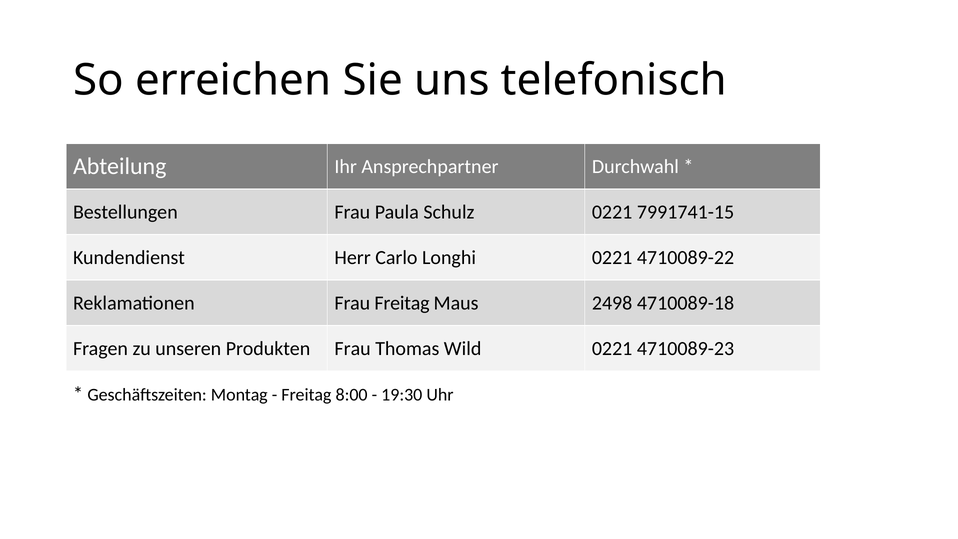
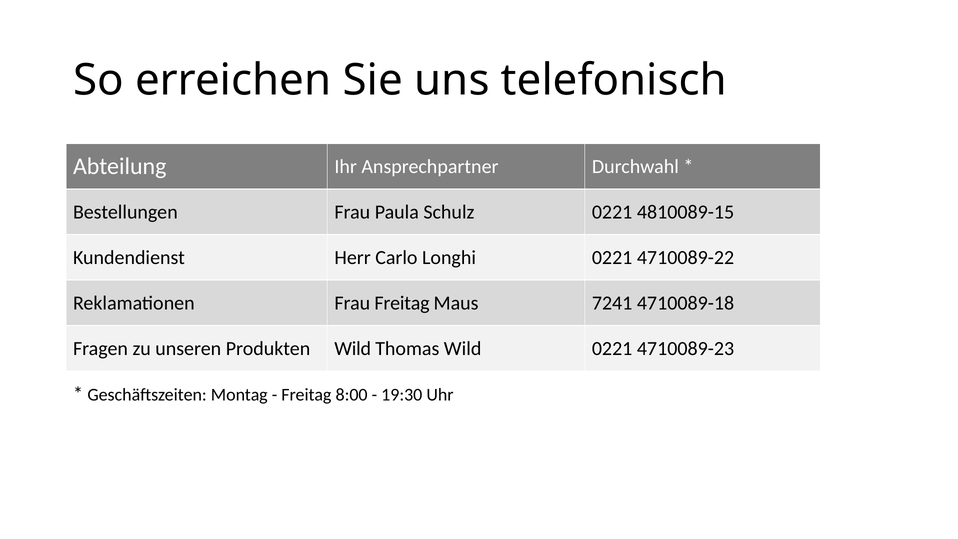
7991741-15: 7991741-15 -> 4810089-15
2498: 2498 -> 7241
Produkten Frau: Frau -> Wild
